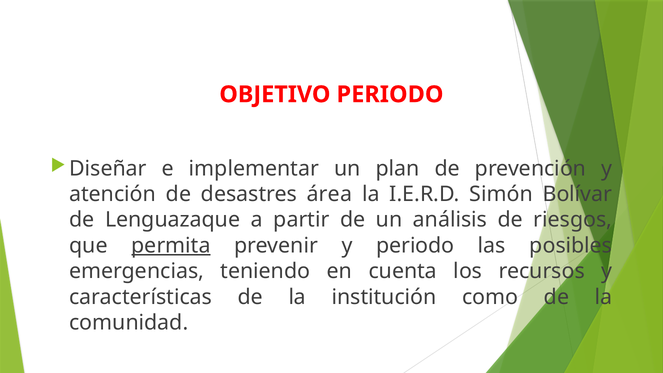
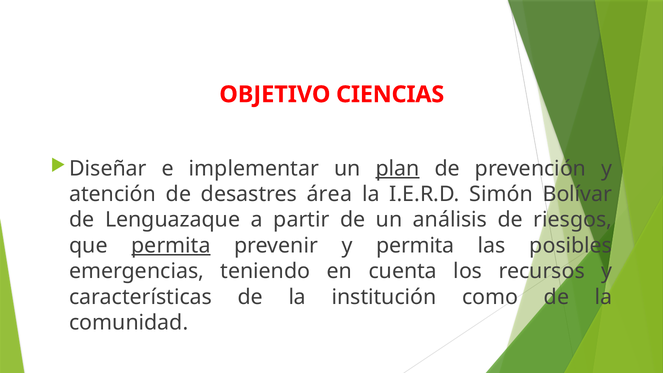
OBJETIVO PERIODO: PERIODO -> CIENCIAS
plan underline: none -> present
y periodo: periodo -> permita
